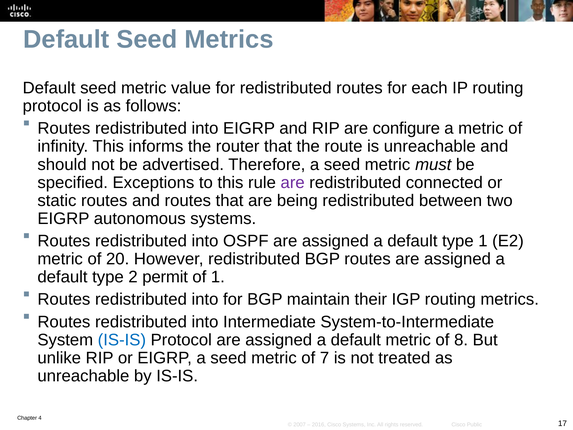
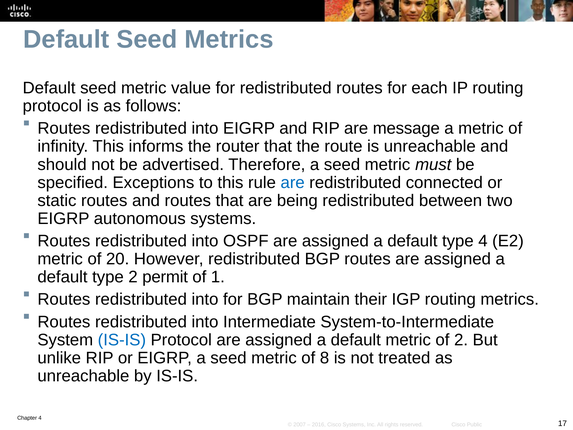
configure: configure -> message
are at (293, 182) colour: purple -> blue
type 1: 1 -> 4
of 8: 8 -> 2
7: 7 -> 8
